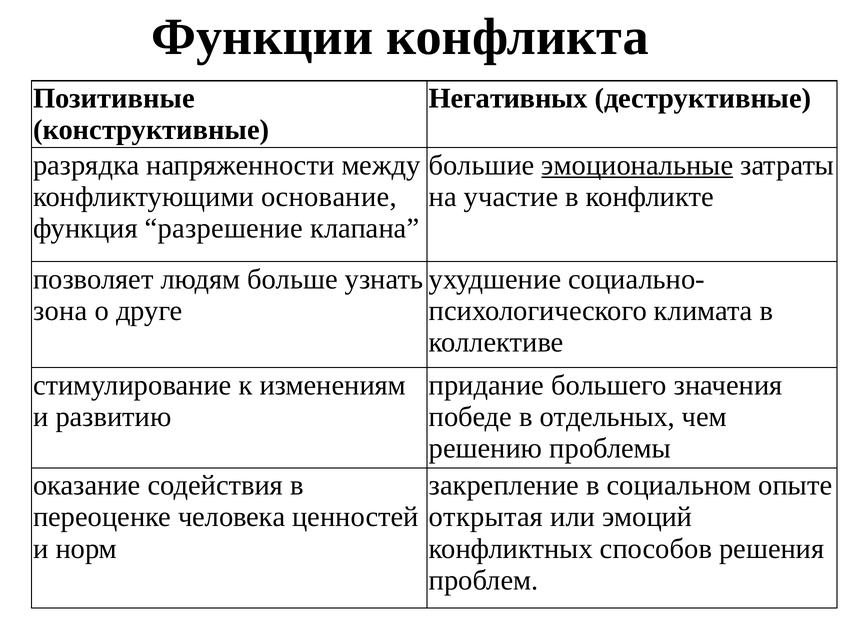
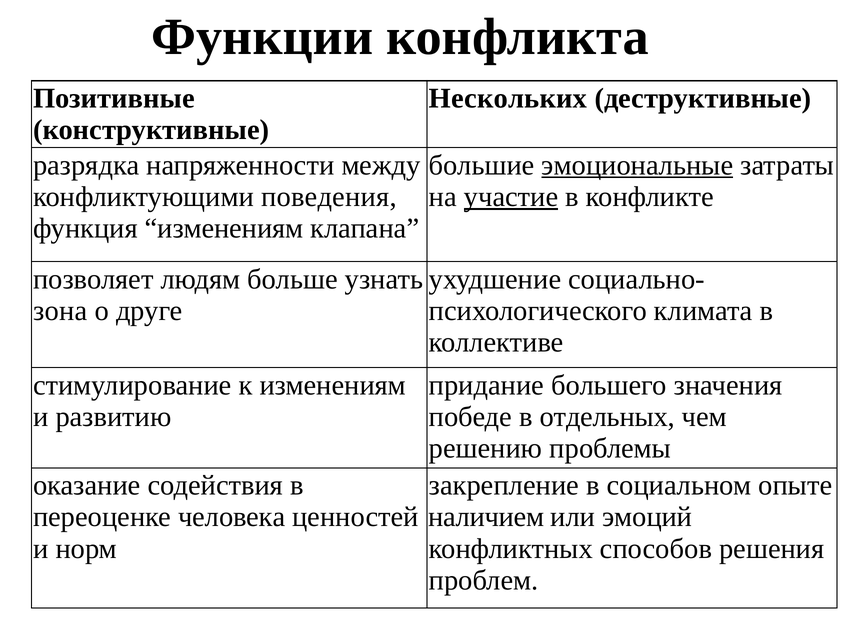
Негативных: Негативных -> Нескольких
основание: основание -> поведения
участие underline: none -> present
функция разрешение: разрешение -> изменениям
открытая: открытая -> наличием
